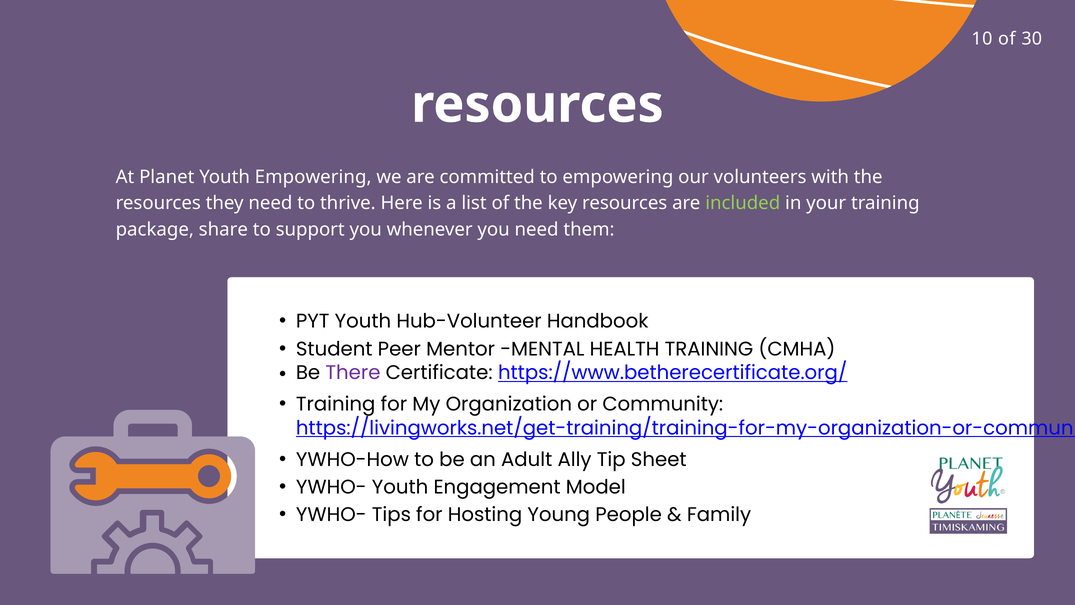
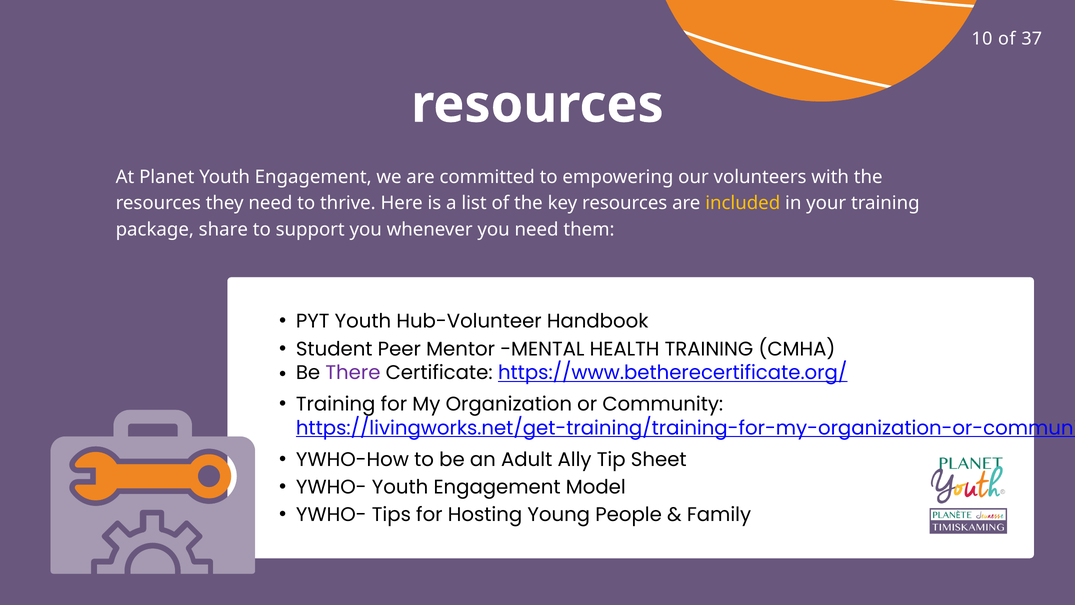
30: 30 -> 37
Planet Youth Empowering: Empowering -> Engagement
included colour: light green -> yellow
